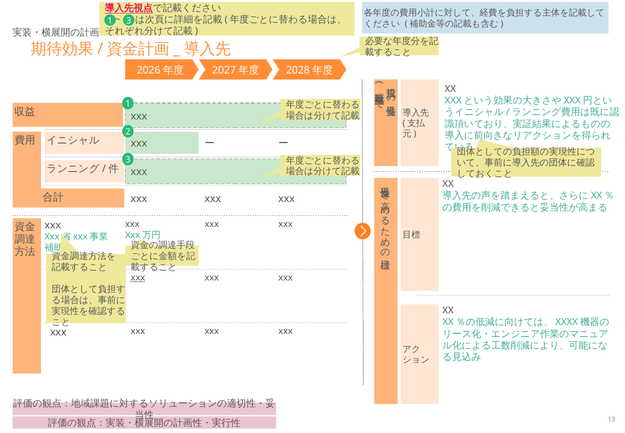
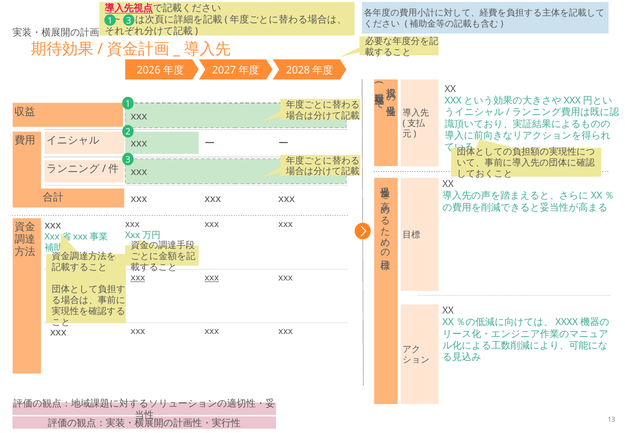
xxx at (212, 278) underline: none -> present
